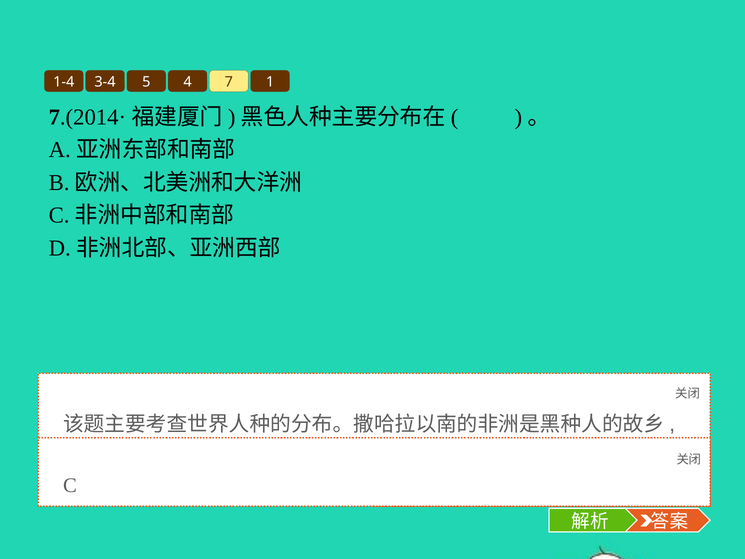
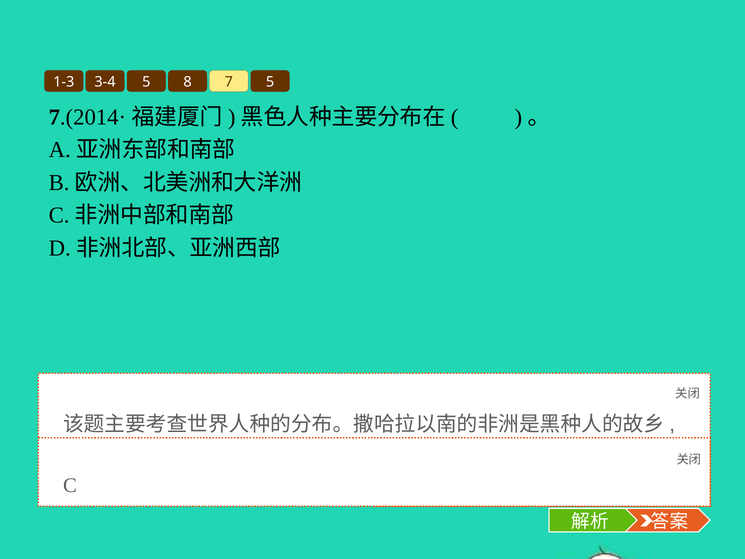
1-4: 1-4 -> 1-3
4: 4 -> 8
7 1: 1 -> 5
